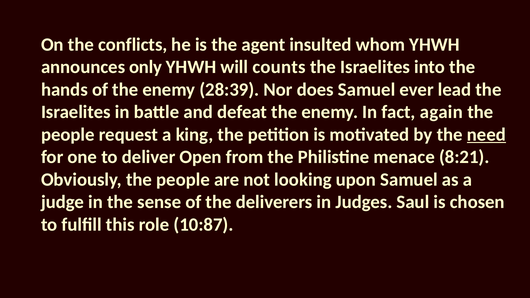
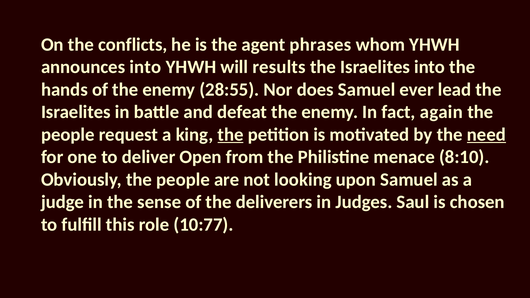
insulted: insulted -> phrases
announces only: only -> into
counts: counts -> results
28:39: 28:39 -> 28:55
the at (231, 135) underline: none -> present
8:21: 8:21 -> 8:10
10:87: 10:87 -> 10:77
